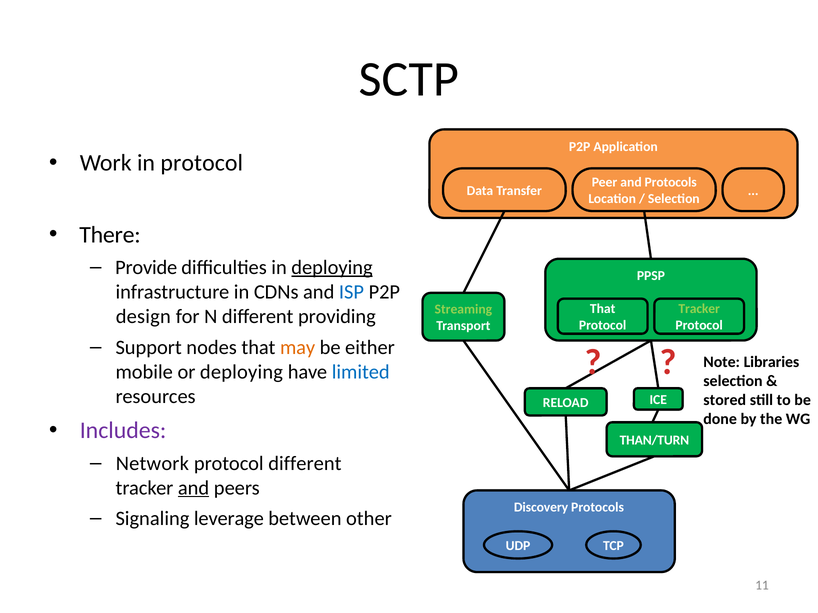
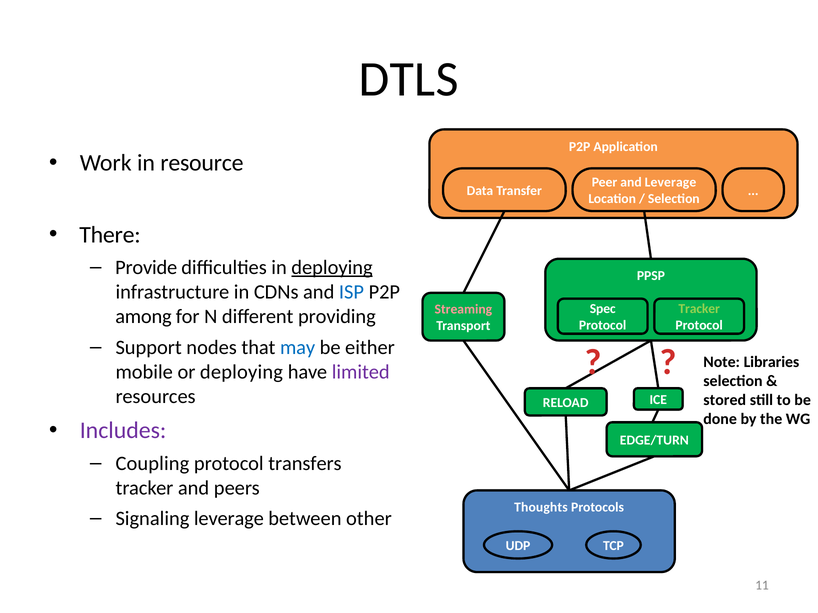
SCTP: SCTP -> DTLS
in protocol: protocol -> resource
and Protocols: Protocols -> Leverage
That at (603, 309): That -> Spec
Streaming colour: light green -> pink
design: design -> among
may colour: orange -> blue
limited colour: blue -> purple
THAN/TURN: THAN/TURN -> EDGE/TURN
Network: Network -> Coupling
protocol different: different -> transfers
and at (194, 488) underline: present -> none
Discovery: Discovery -> Thoughts
